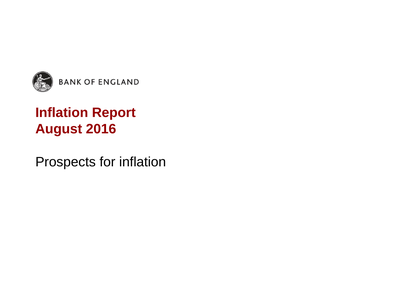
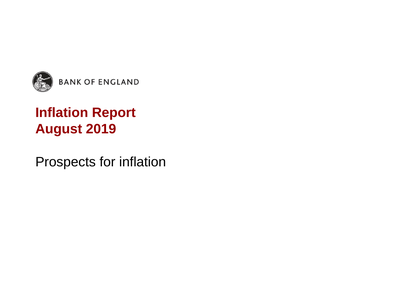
2016: 2016 -> 2019
